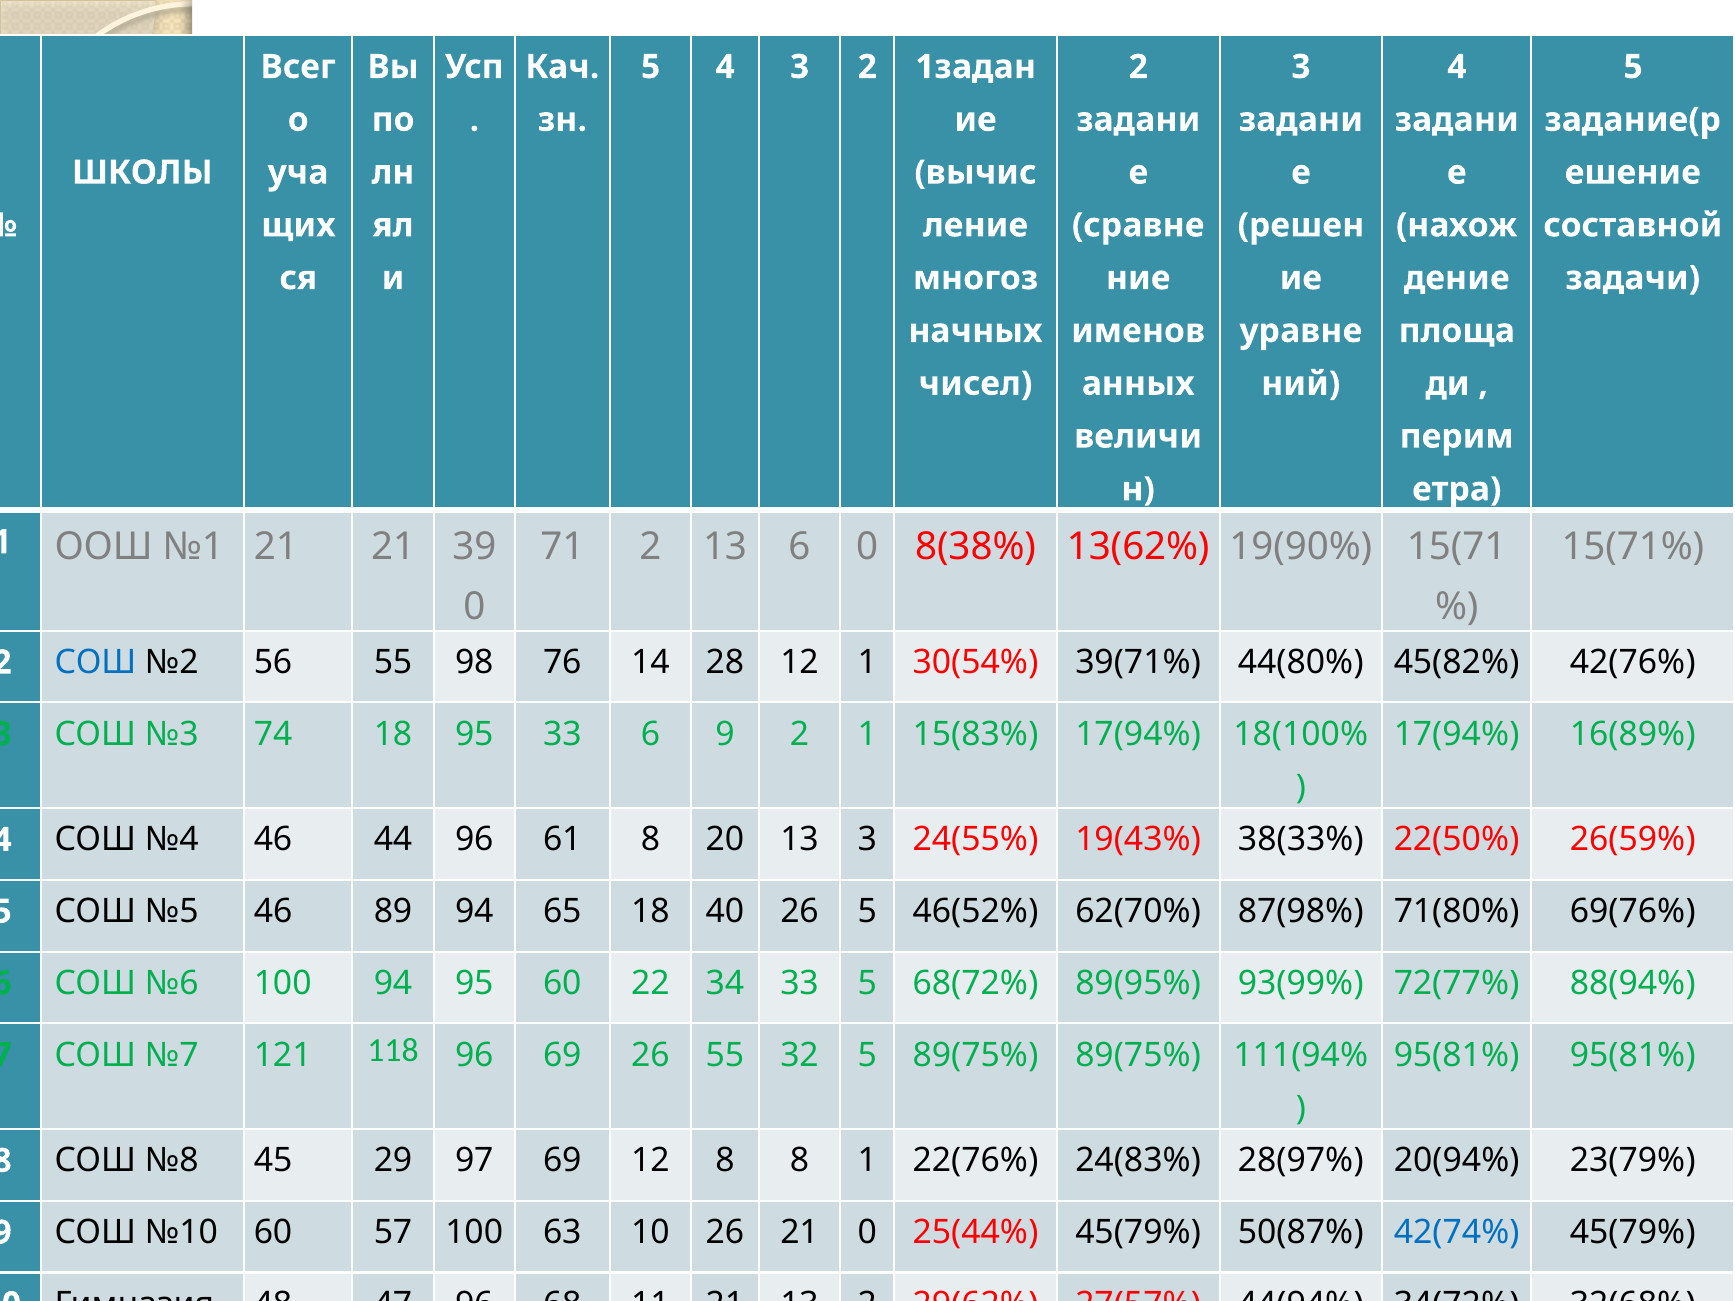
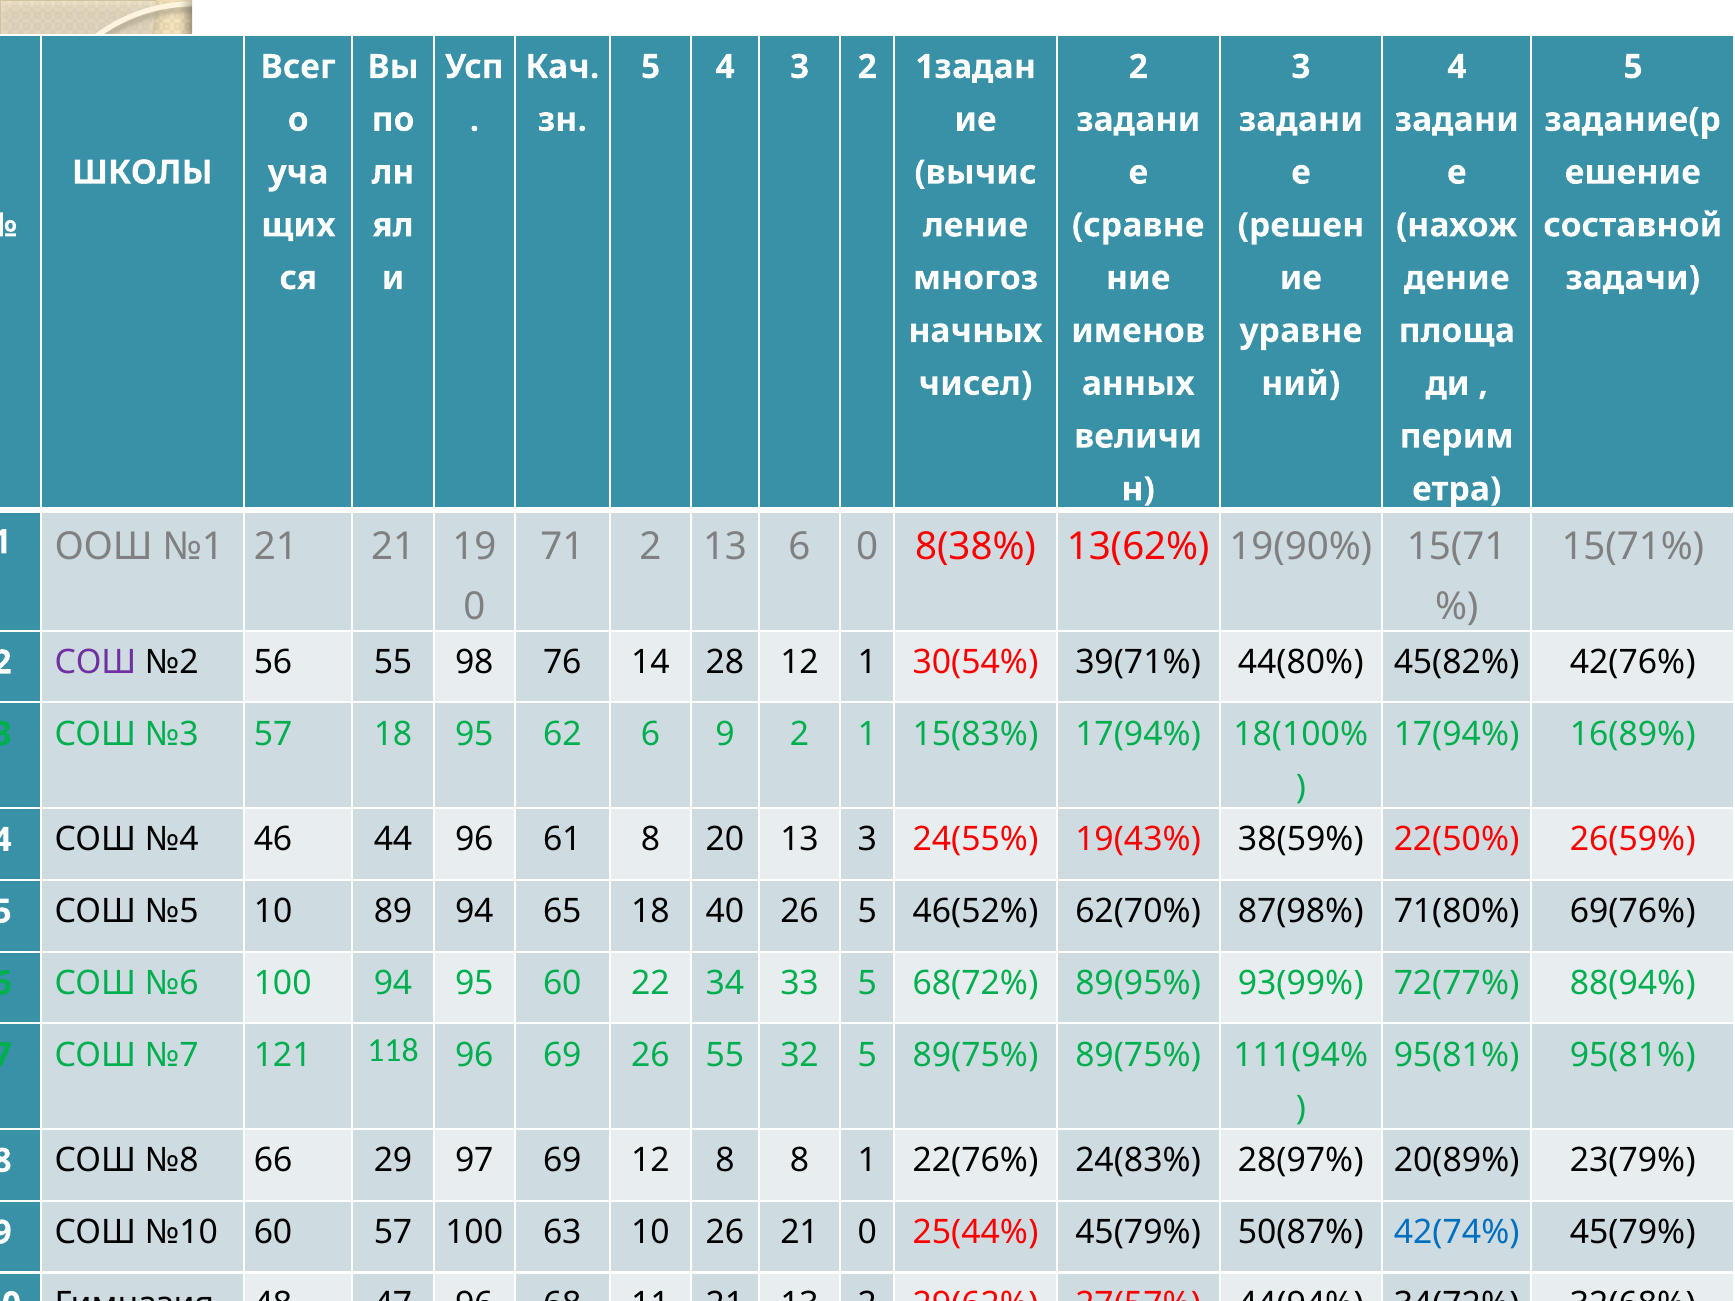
39: 39 -> 19
СОШ at (95, 663) colour: blue -> purple
№3 74: 74 -> 57
95 33: 33 -> 62
38(33%: 38(33% -> 38(59%
№5 46: 46 -> 10
45: 45 -> 66
20(94%: 20(94% -> 20(89%
